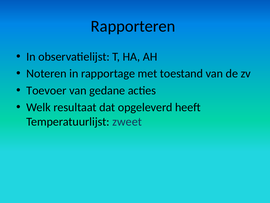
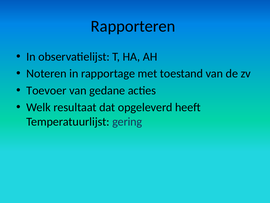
zweet: zweet -> gering
